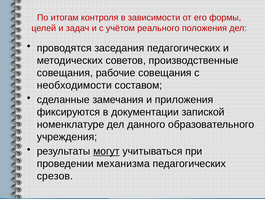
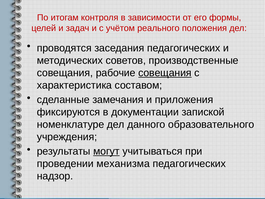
совещания at (165, 73) underline: none -> present
необходимости: необходимости -> характеристика
срезов: срезов -> надзор
